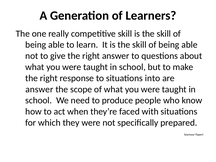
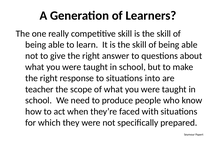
answer at (39, 89): answer -> teacher
